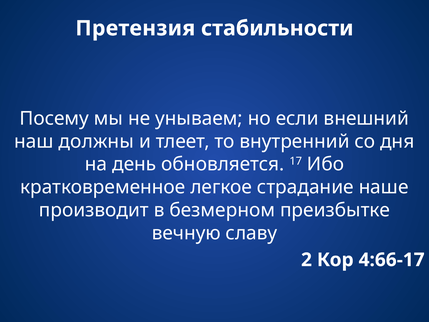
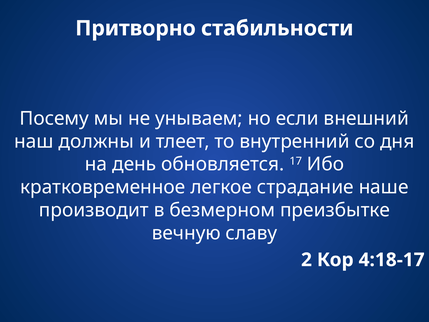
Претензия: Претензия -> Притворно
4:66-17: 4:66-17 -> 4:18-17
